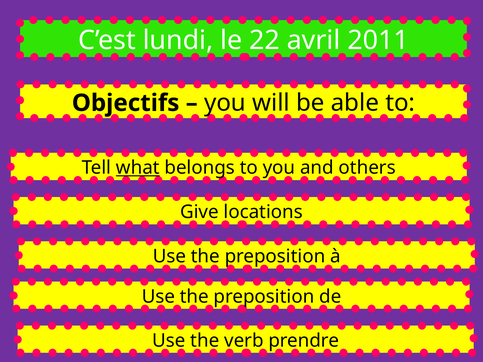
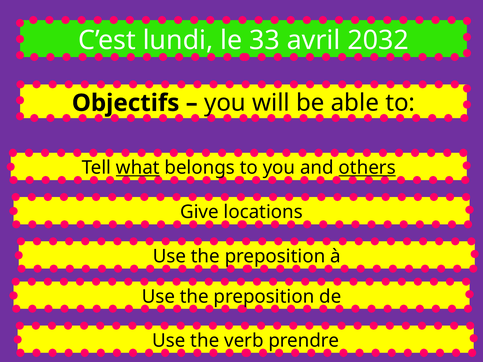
22: 22 -> 33
2011: 2011 -> 2032
others underline: none -> present
